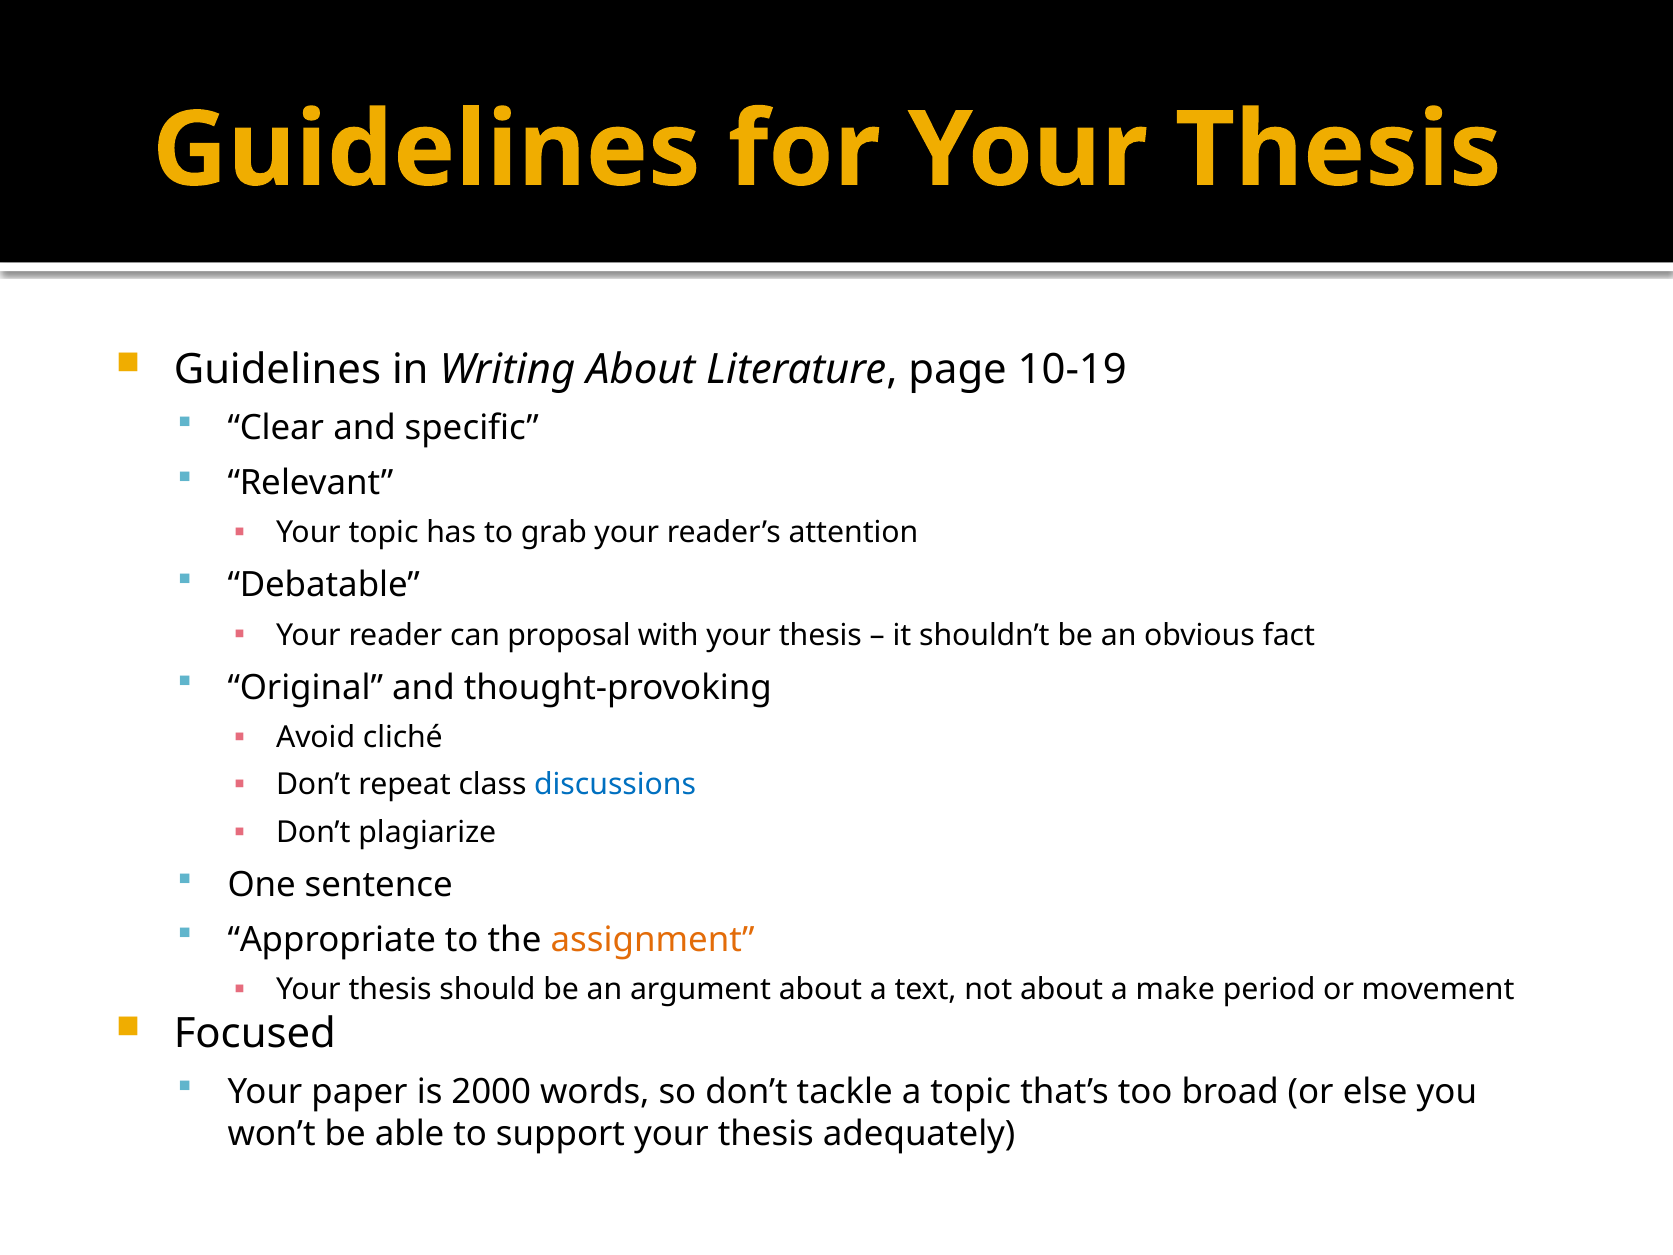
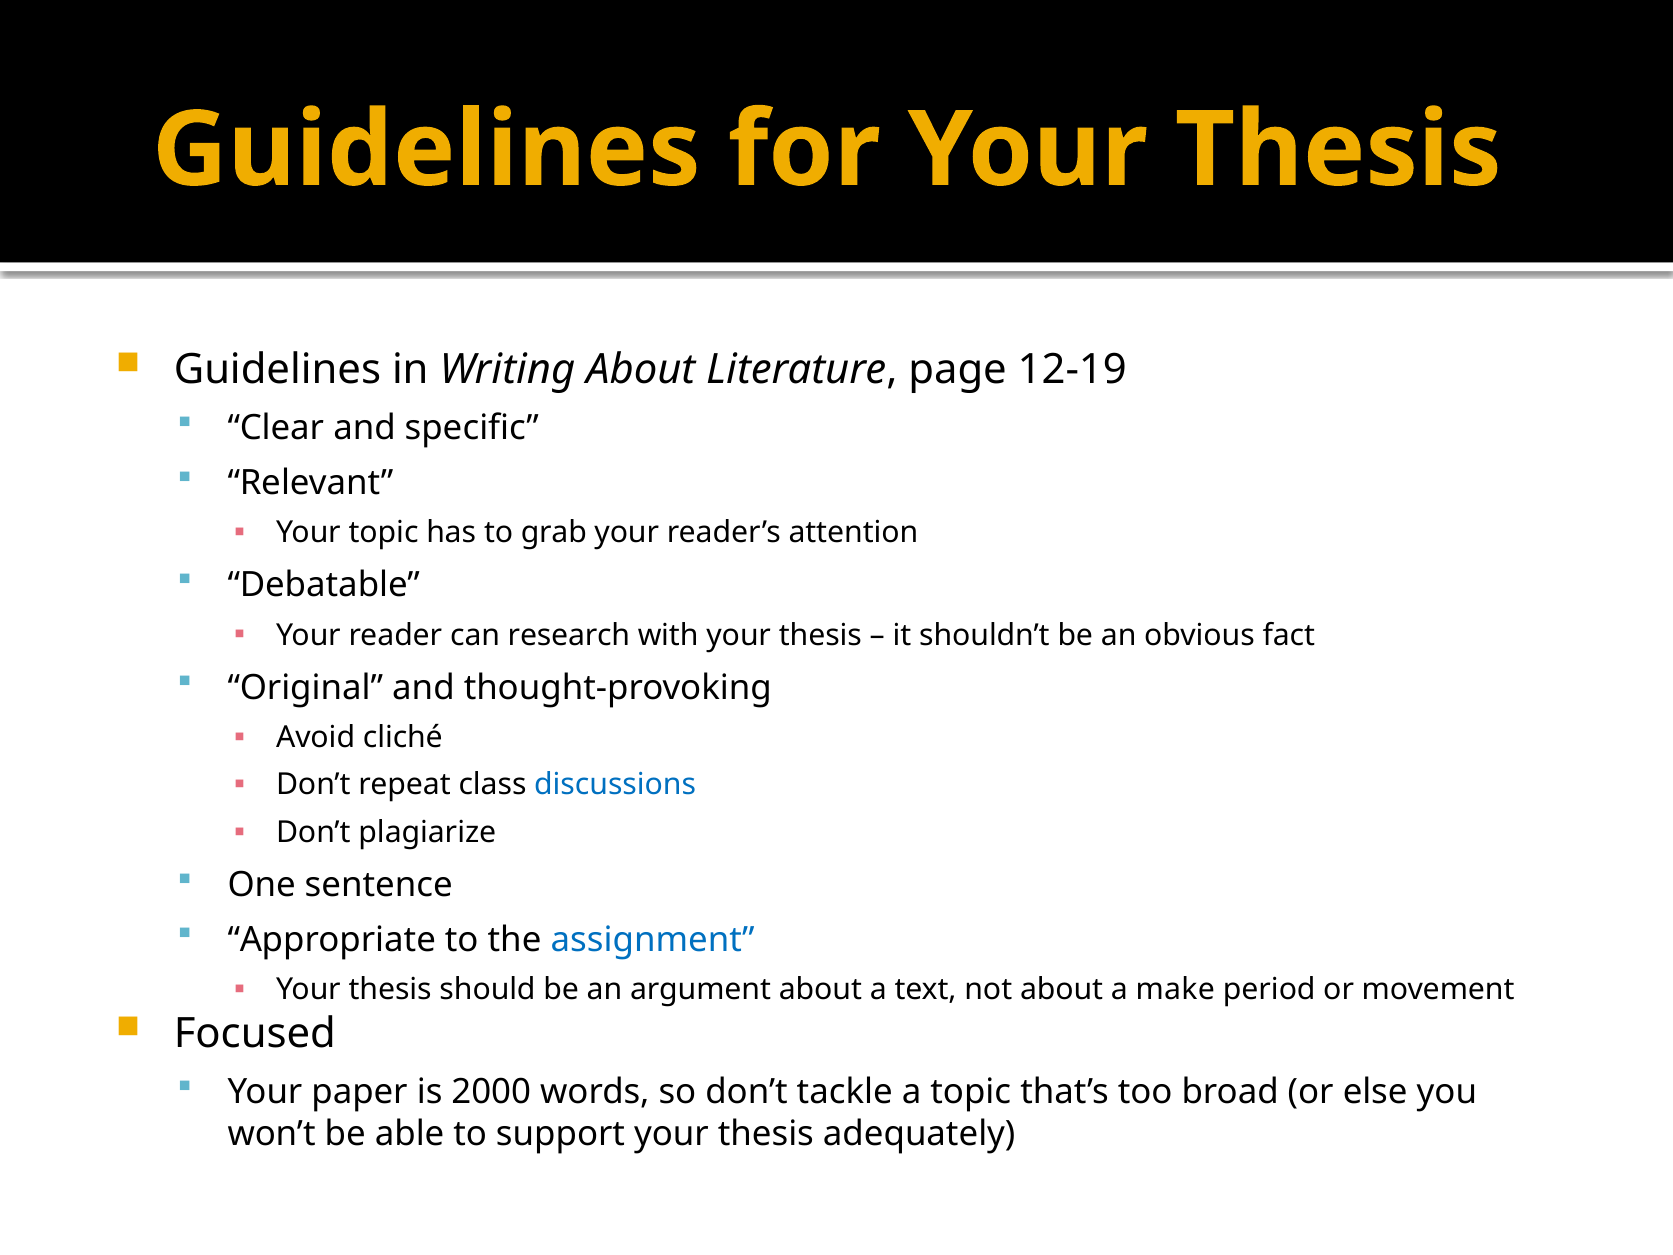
10-19: 10-19 -> 12-19
proposal: proposal -> research
assignment colour: orange -> blue
